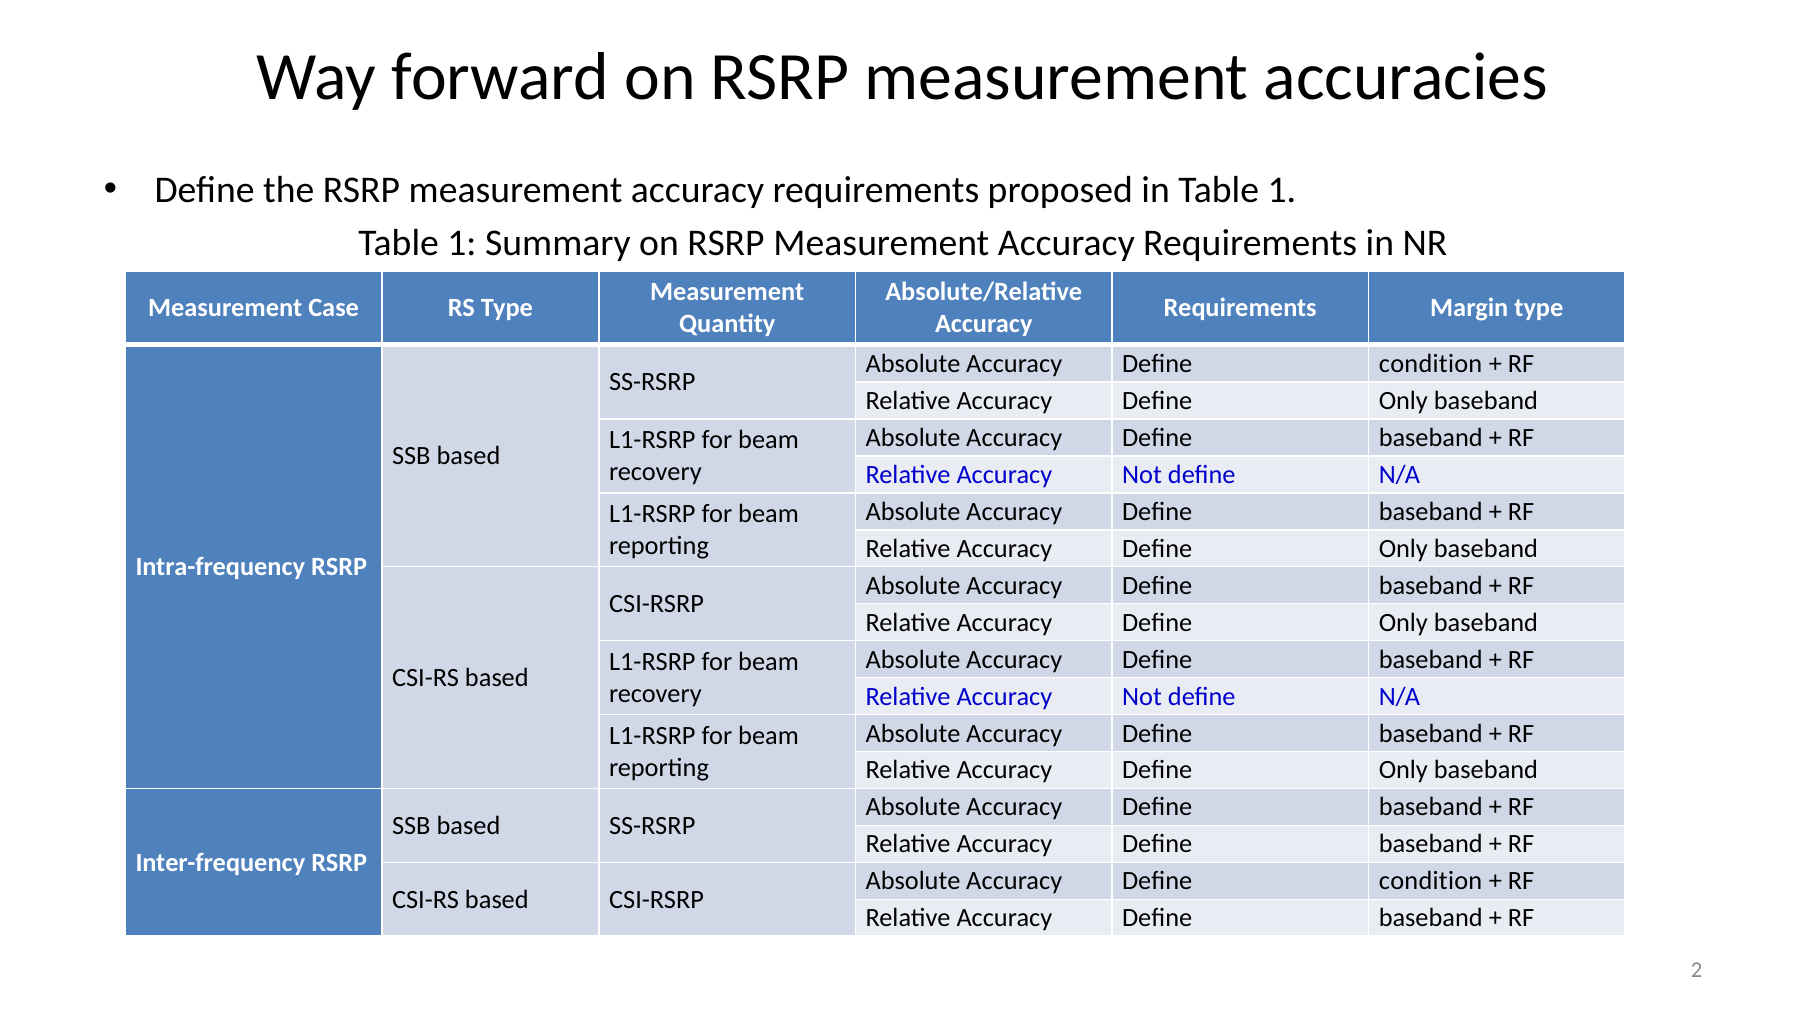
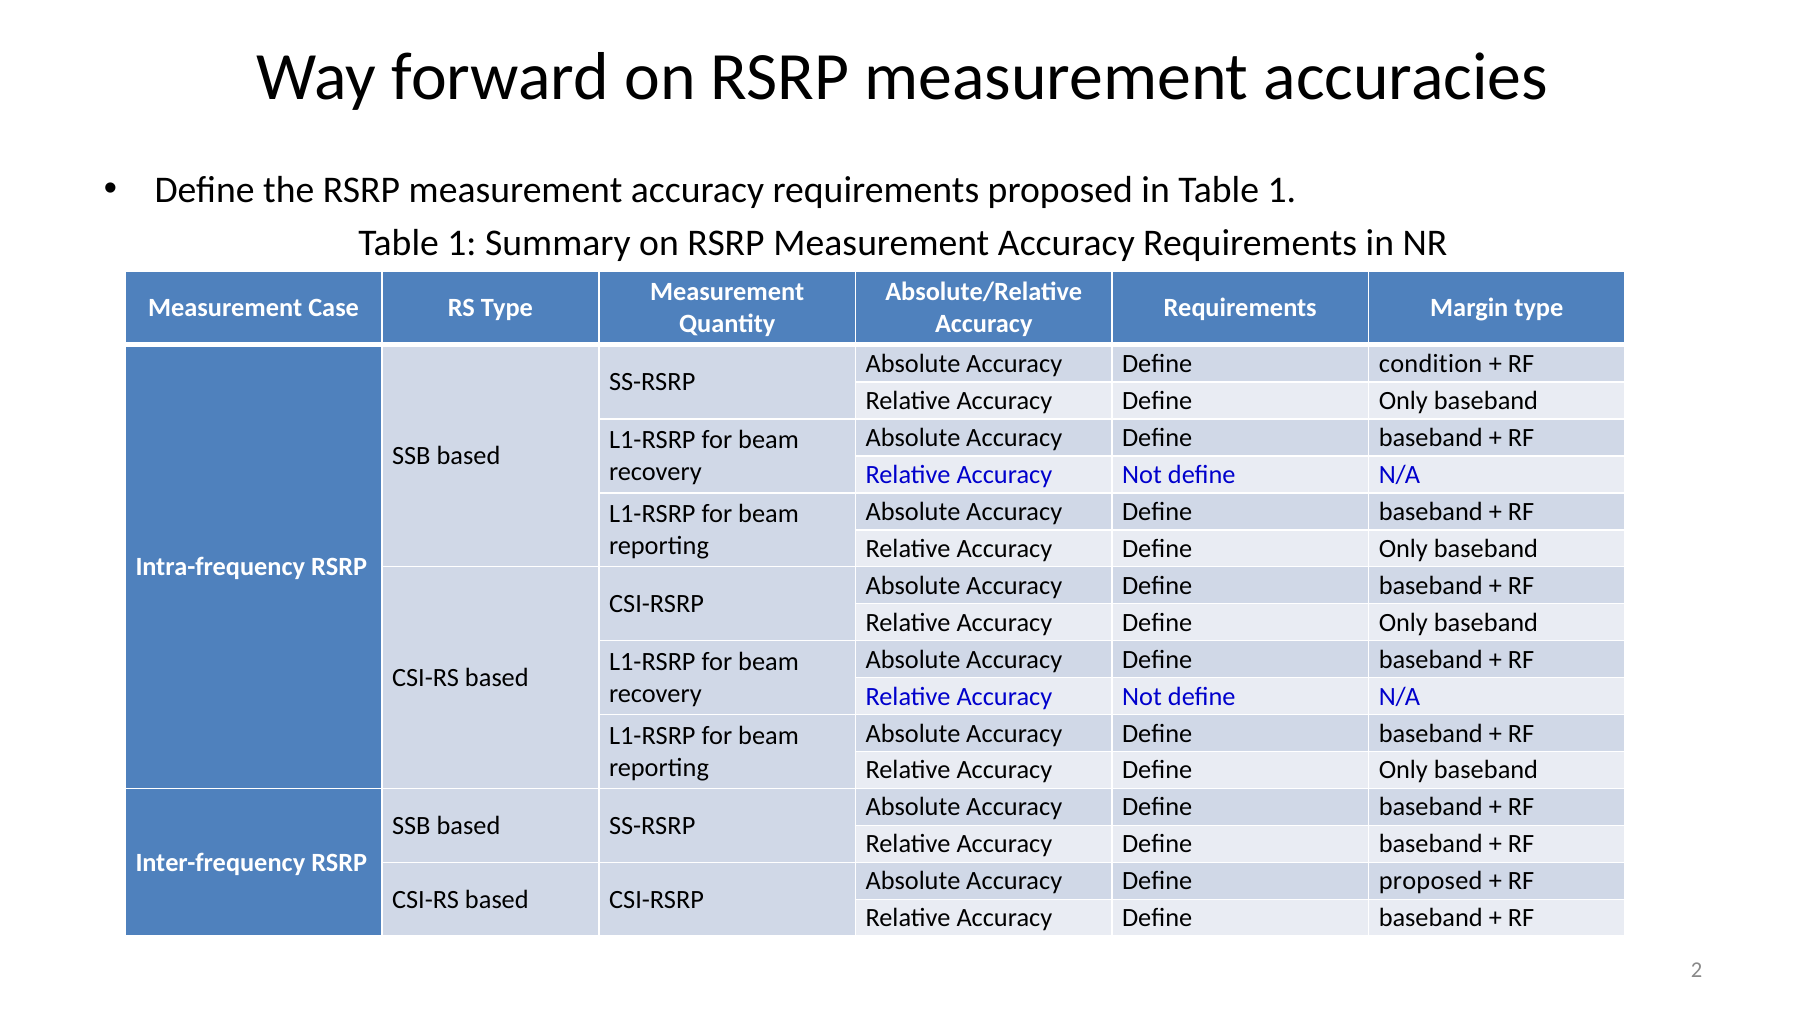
condition at (1431, 881): condition -> proposed
